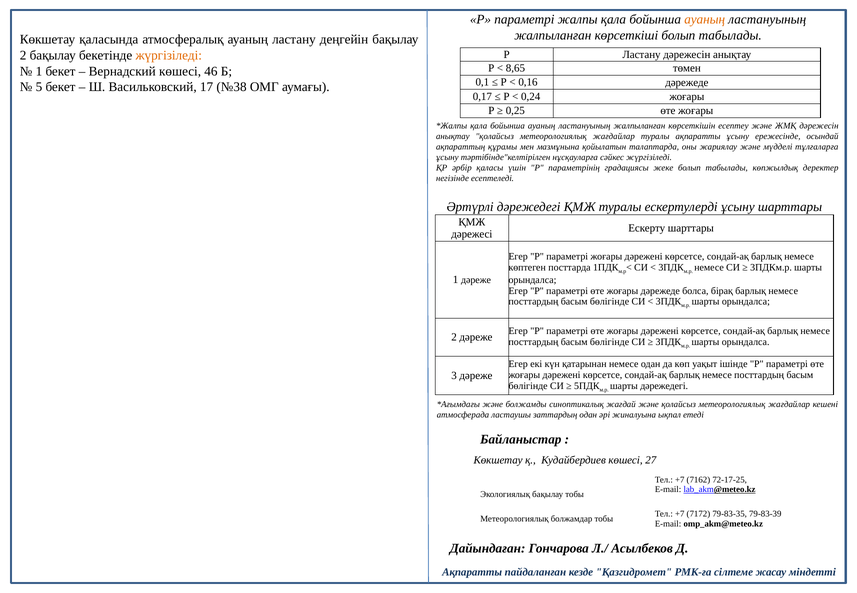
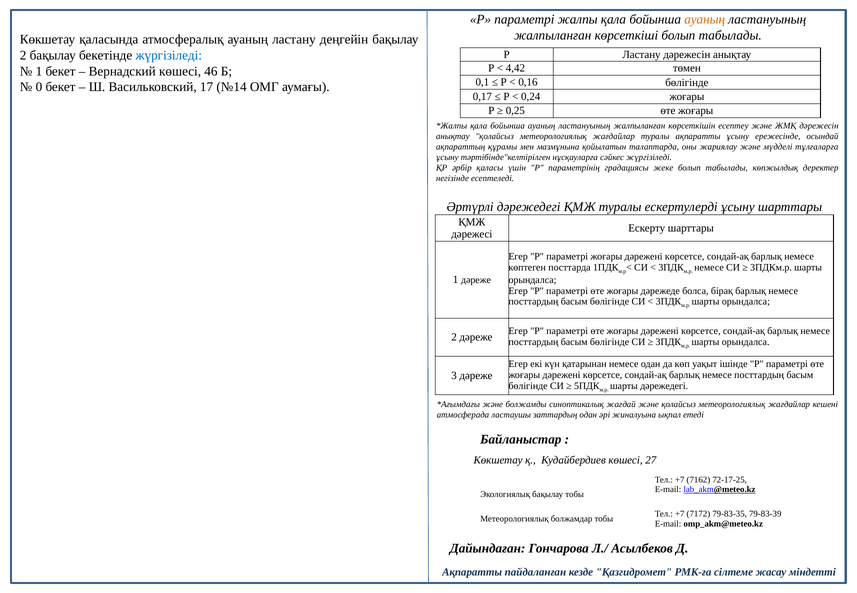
жүргізіледі at (169, 55) colour: orange -> blue
8,65: 8,65 -> 4,42
0,16 дәрежеде: дәрежеде -> бөлігінде
5: 5 -> 0
№38: №38 -> №14
